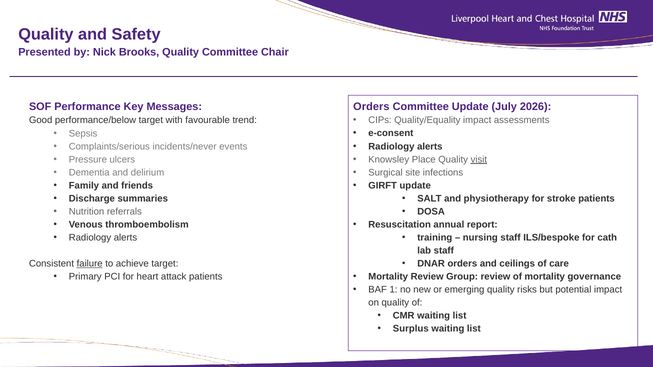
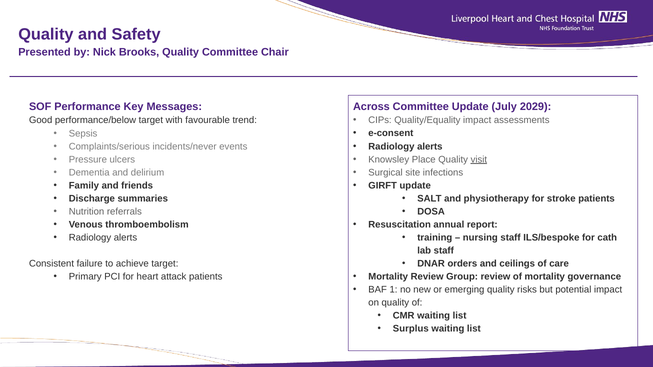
Orders at (371, 107): Orders -> Across
2026: 2026 -> 2029
failure underline: present -> none
